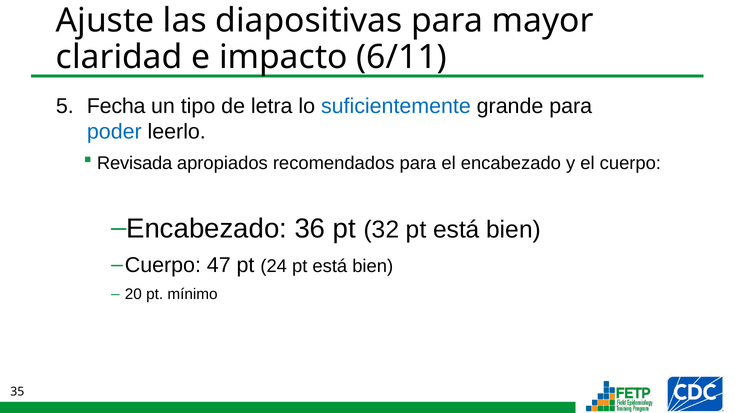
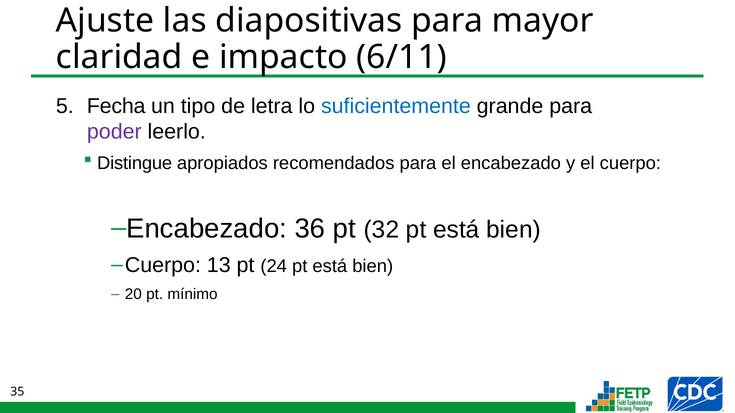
poder colour: blue -> purple
Revisada: Revisada -> Distingue
47: 47 -> 13
